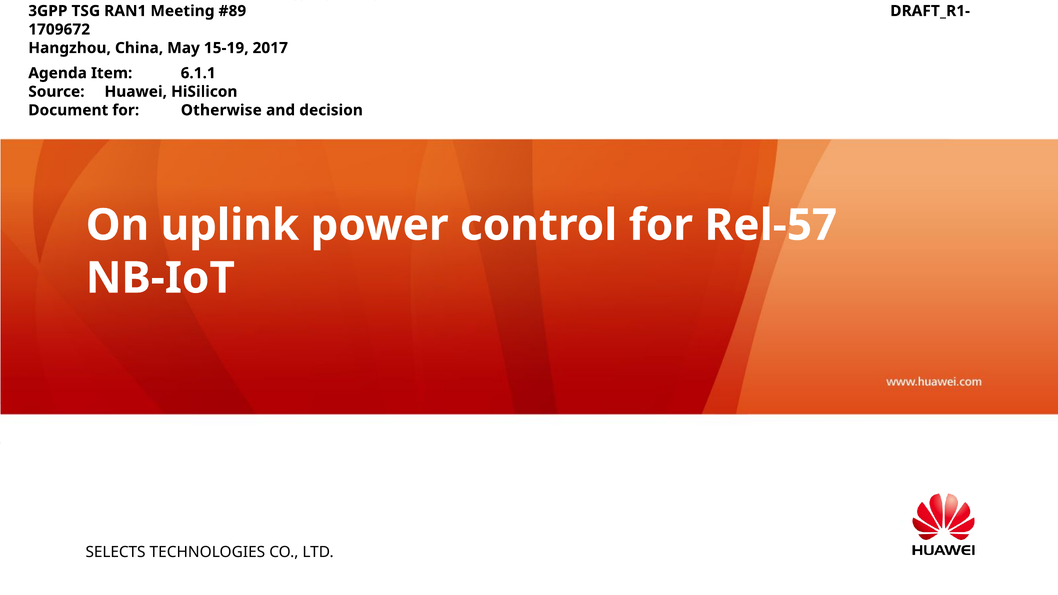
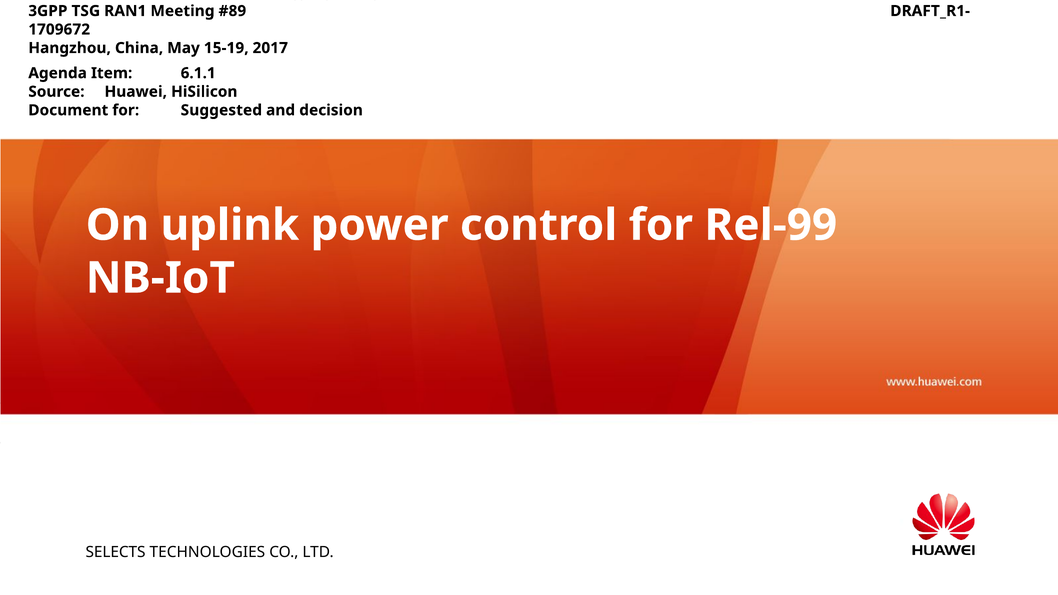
Otherwise: Otherwise -> Suggested
Rel-57: Rel-57 -> Rel-99
